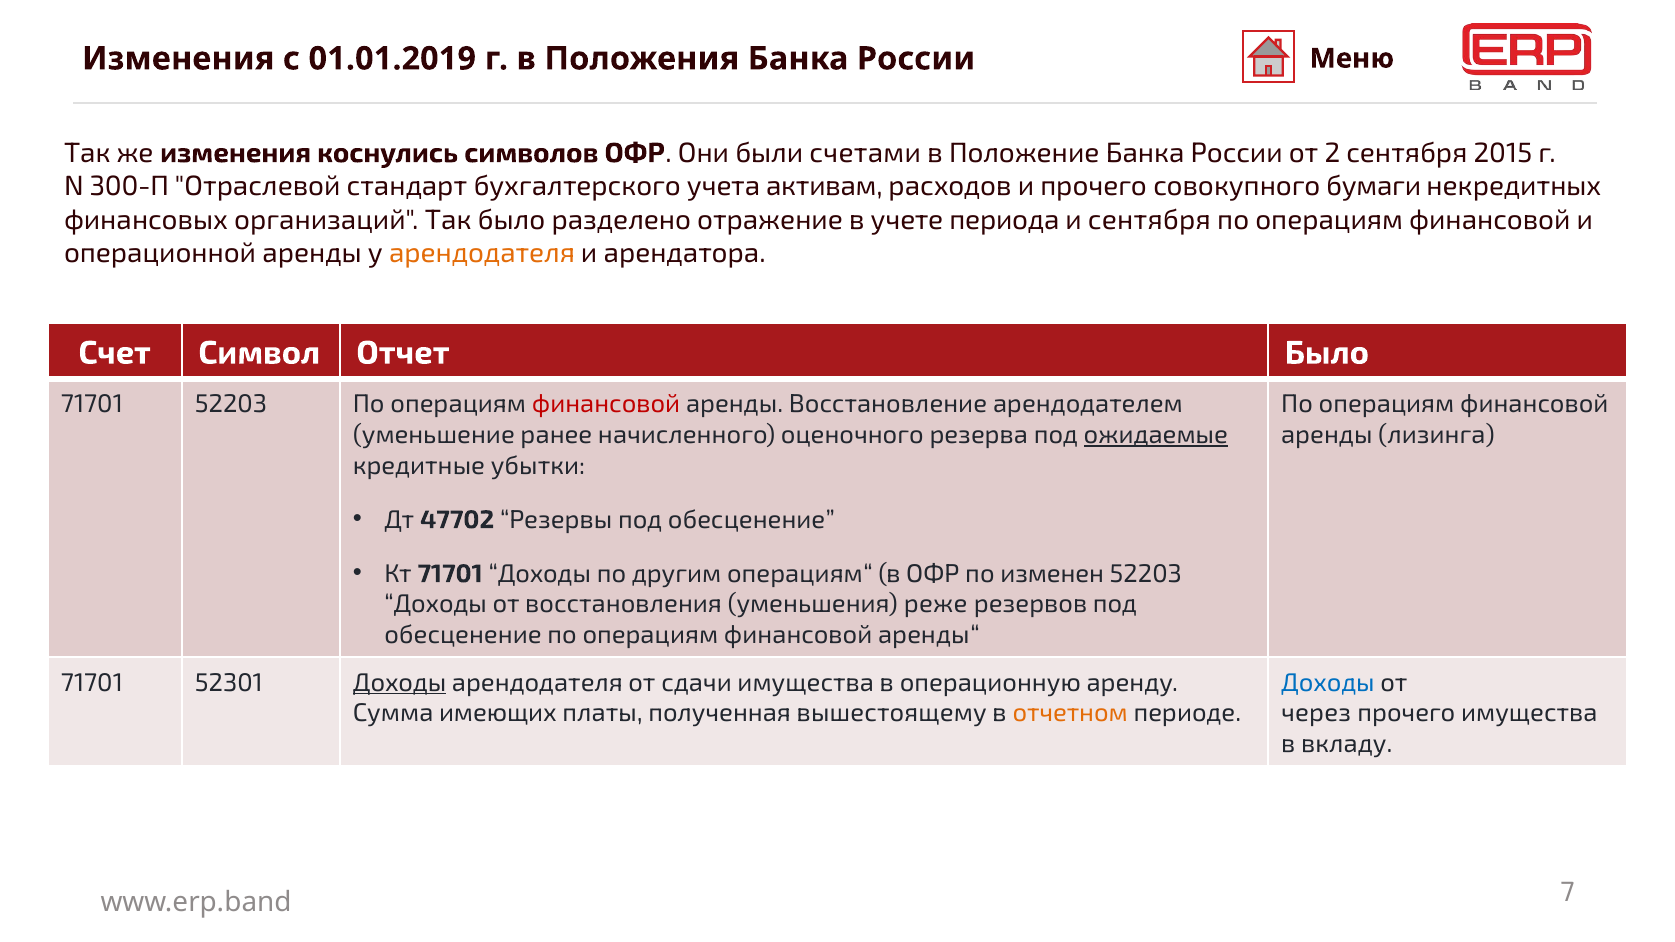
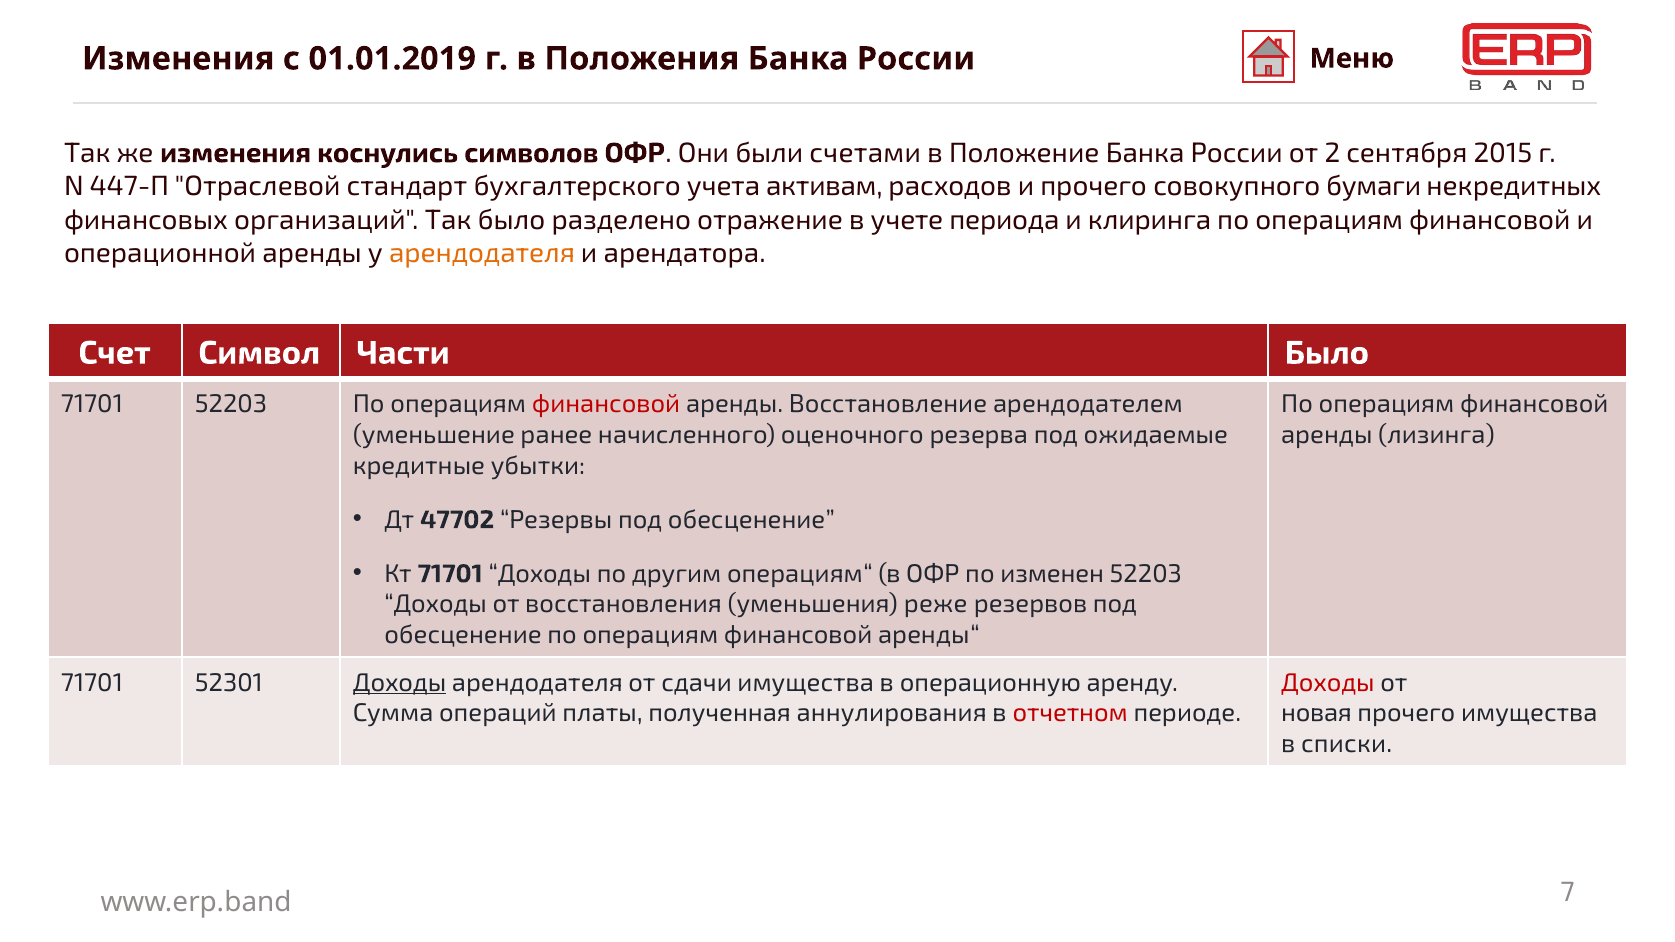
300-П: 300-П -> 447-П
и сентября: сентября -> клиринга
Отчет: Отчет -> Части
ожидаемые underline: present -> none
Доходы at (1328, 683) colour: blue -> red
имеющих: имеющих -> операций
вышестоящему: вышестоящему -> аннулирования
отчетном colour: orange -> red
через: через -> новая
вкладу: вкладу -> списки
